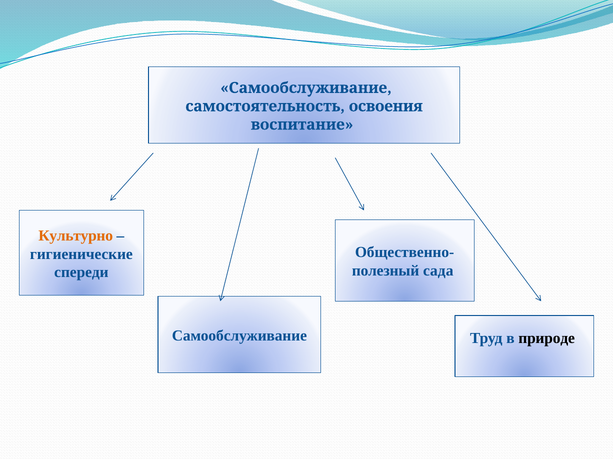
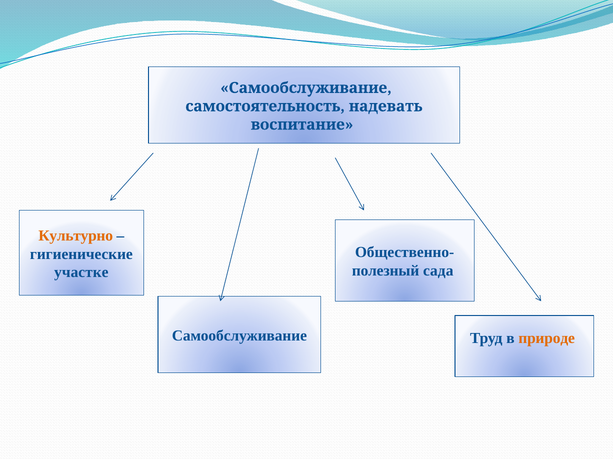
освоения: освоения -> надевать
спереди: спереди -> участке
природе colour: black -> orange
